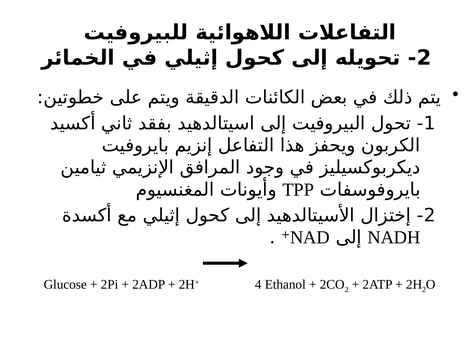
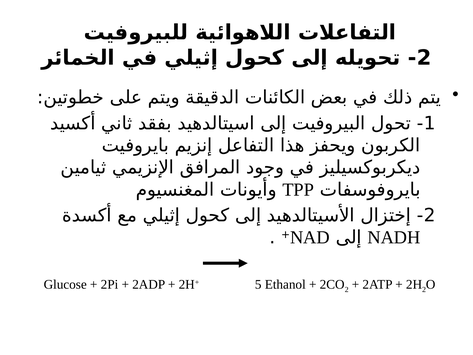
4: 4 -> 5
